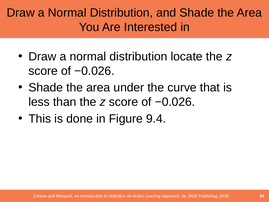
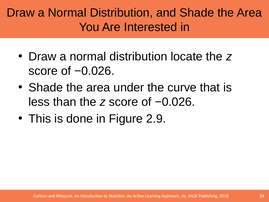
9.4: 9.4 -> 2.9
